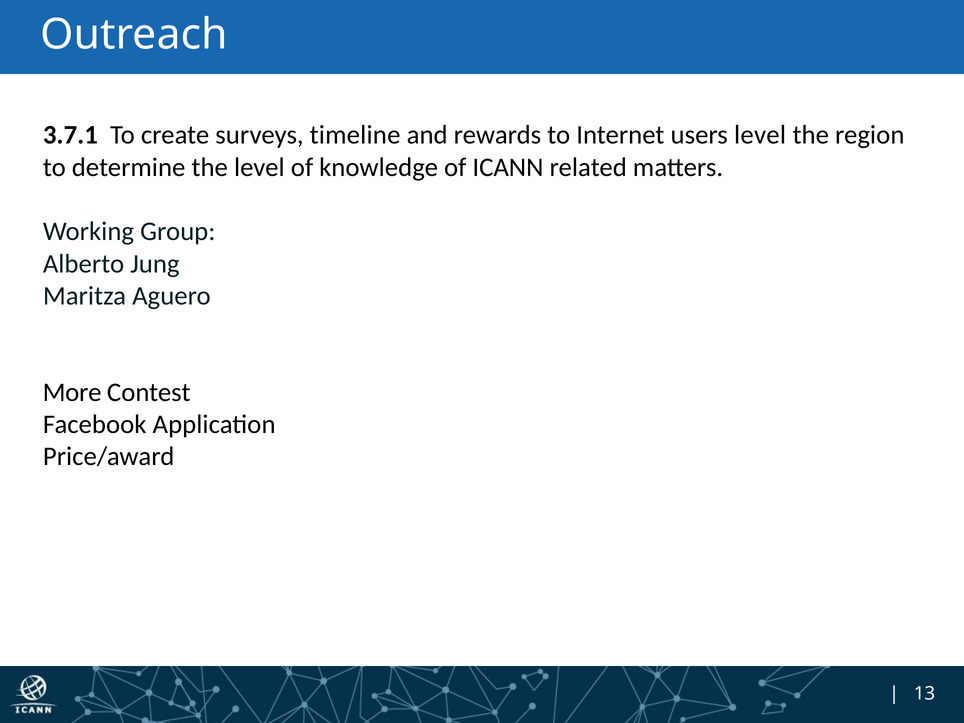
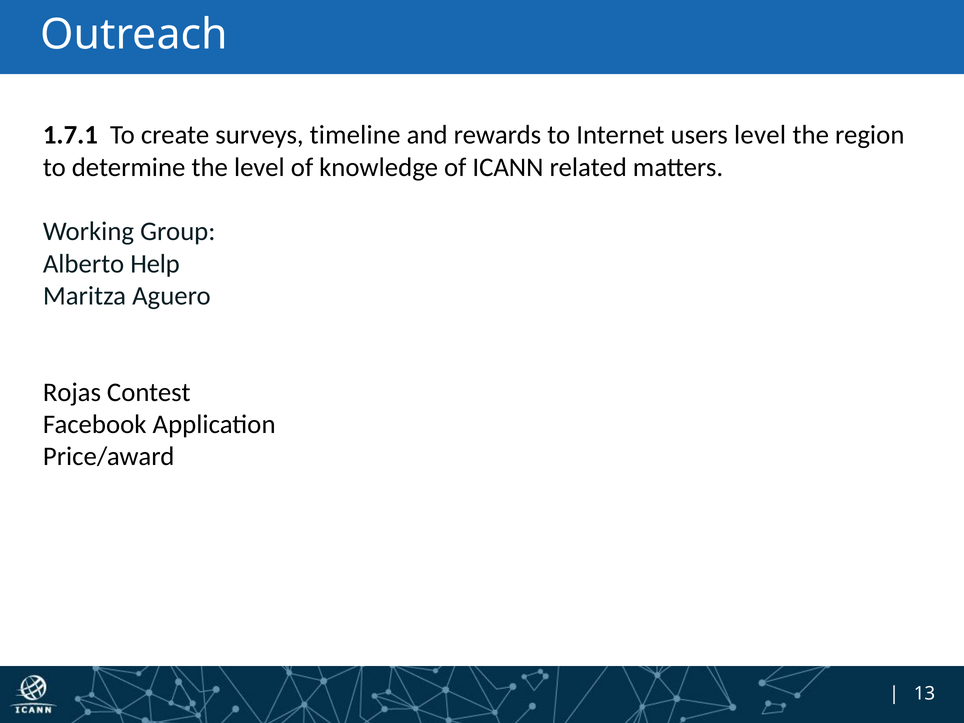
3.7.1: 3.7.1 -> 1.7.1
Jung: Jung -> Help
More: More -> Rojas
